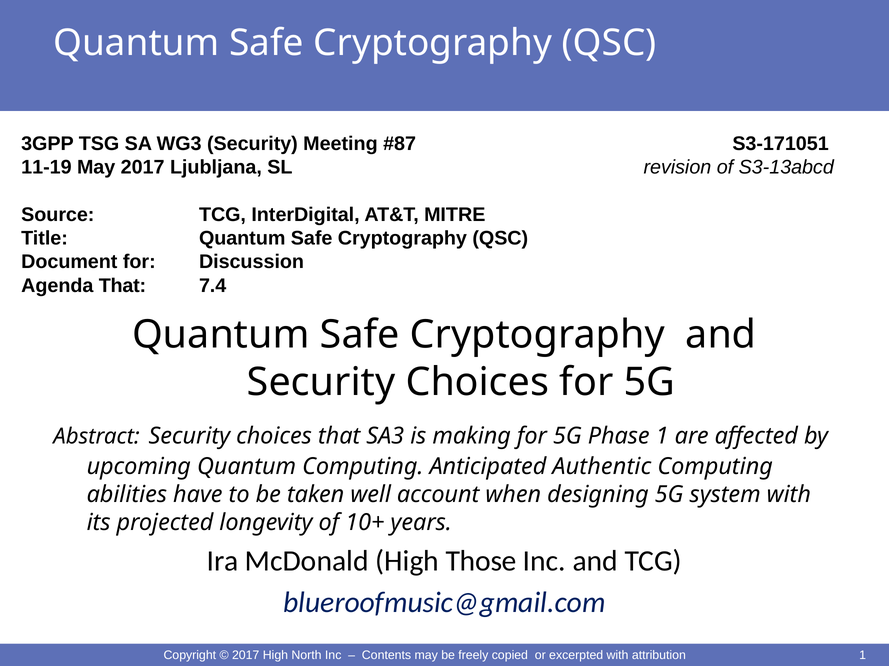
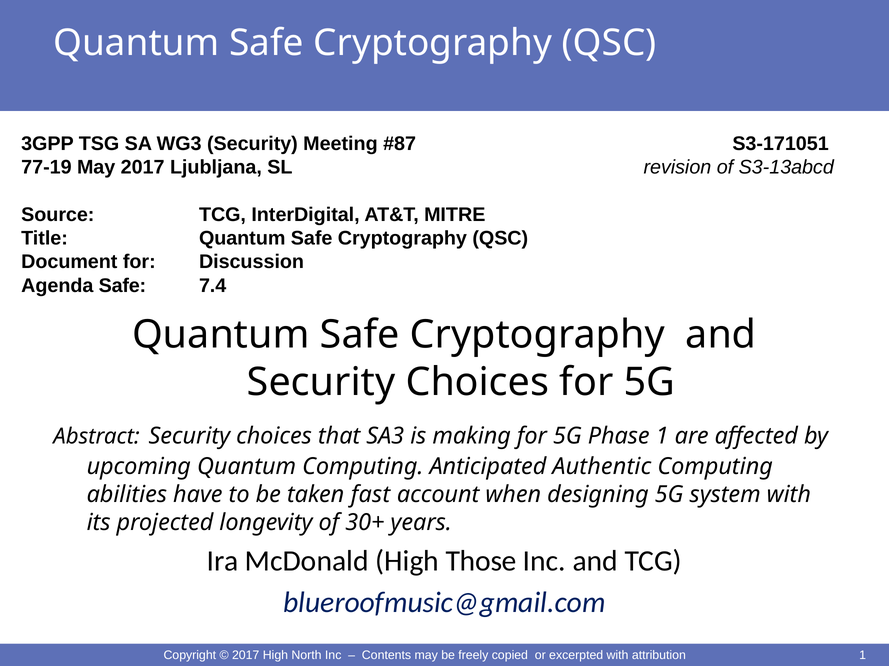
11-19: 11-19 -> 77-19
Agenda That: That -> Safe
well: well -> fast
10+: 10+ -> 30+
